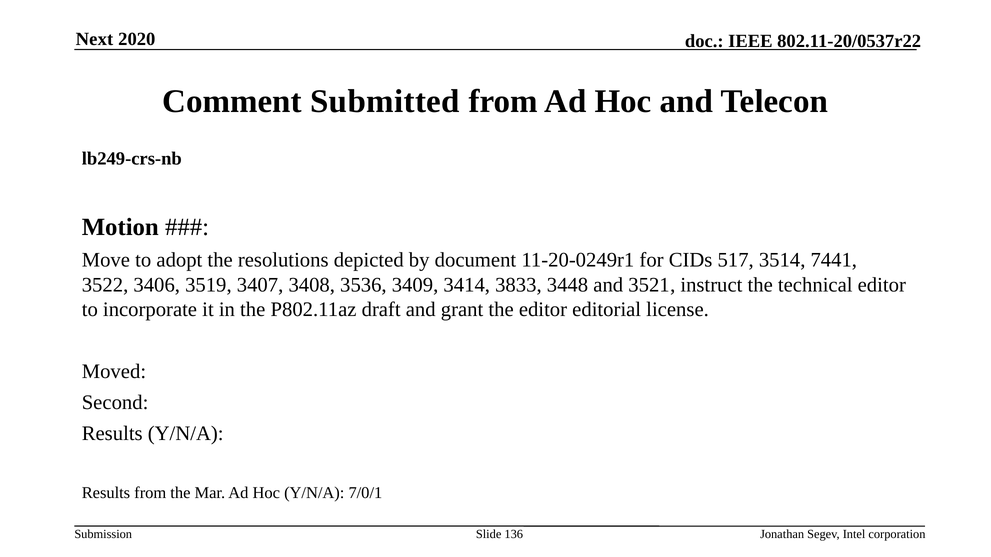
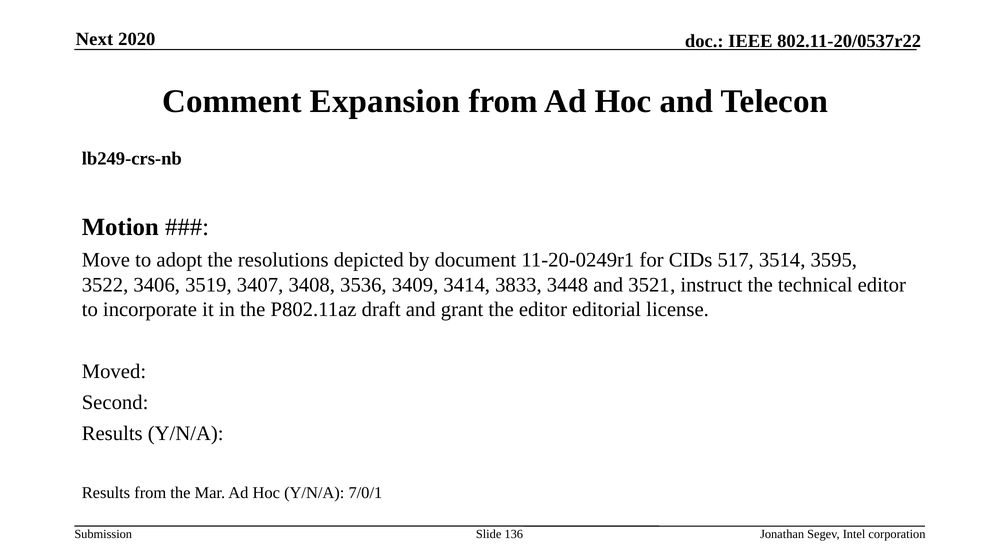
Submitted: Submitted -> Expansion
7441: 7441 -> 3595
